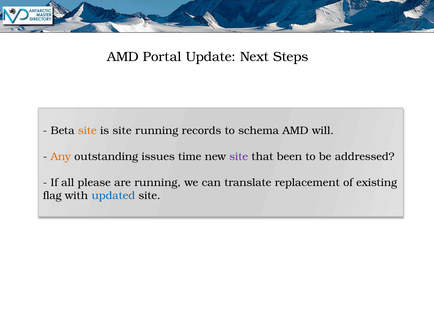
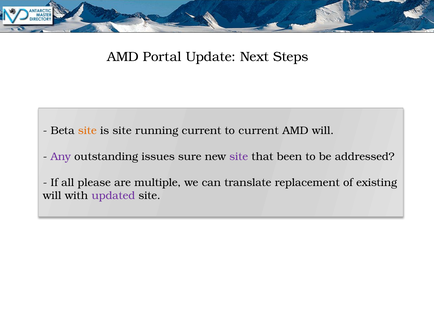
running records: records -> current
to schema: schema -> current
Any colour: orange -> purple
time: time -> sure
are running: running -> multiple
flag at (52, 195): flag -> will
updated colour: blue -> purple
